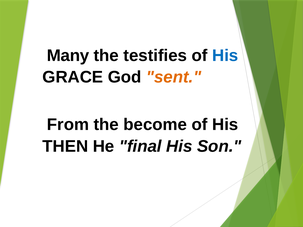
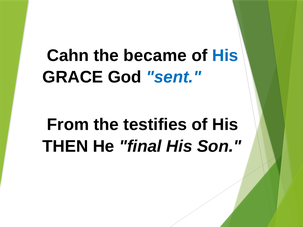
Many: Many -> Cahn
testifies: testifies -> became
sent colour: orange -> blue
become: become -> testifies
